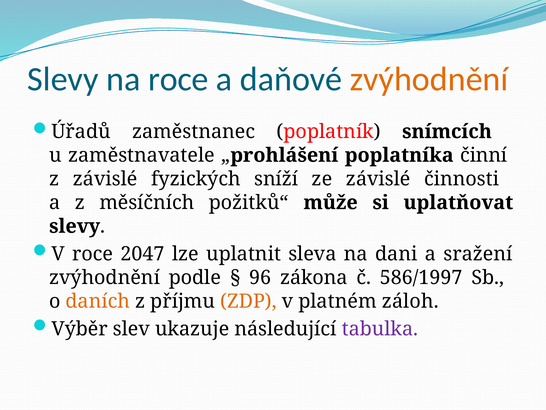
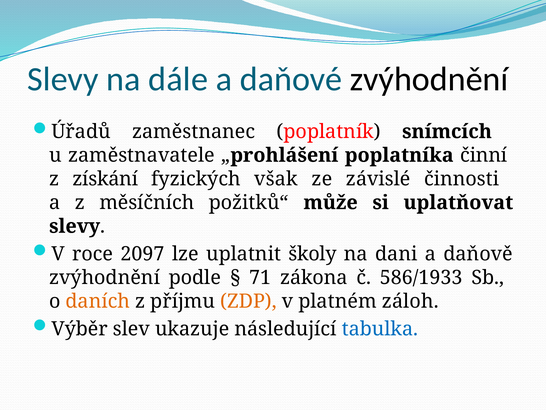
na roce: roce -> dále
zvýhodnění at (429, 79) colour: orange -> black
z závislé: závislé -> získání
sníží: sníží -> však
2047: 2047 -> 2097
sleva: sleva -> školy
sražení: sražení -> daňově
96: 96 -> 71
586/1997: 586/1997 -> 586/1933
tabulka colour: purple -> blue
